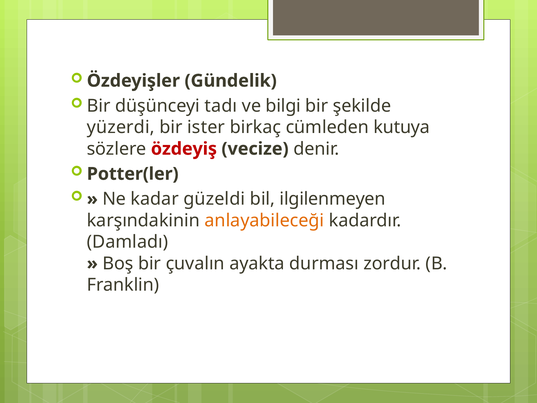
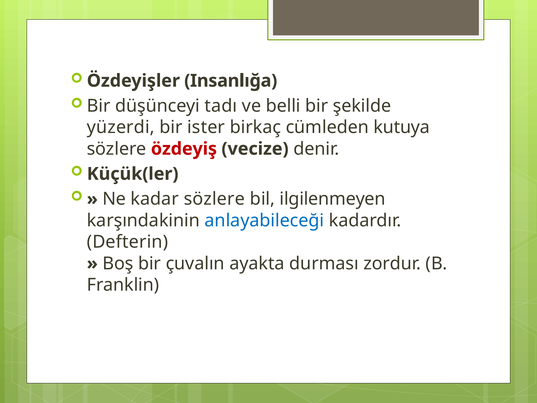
Gündelik: Gündelik -> Insanlığa
bilgi: bilgi -> belli
Potter(ler: Potter(ler -> Küçük(ler
kadar güzeldi: güzeldi -> sözlere
anlayabileceği colour: orange -> blue
Damladı: Damladı -> Defterin
